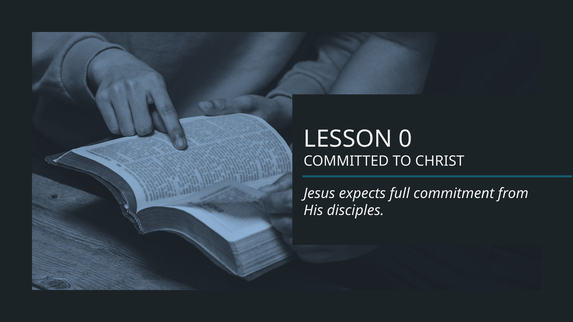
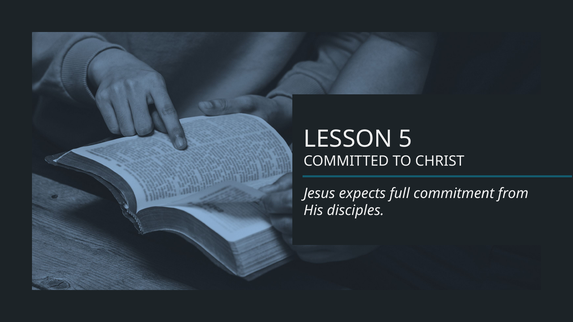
0: 0 -> 5
